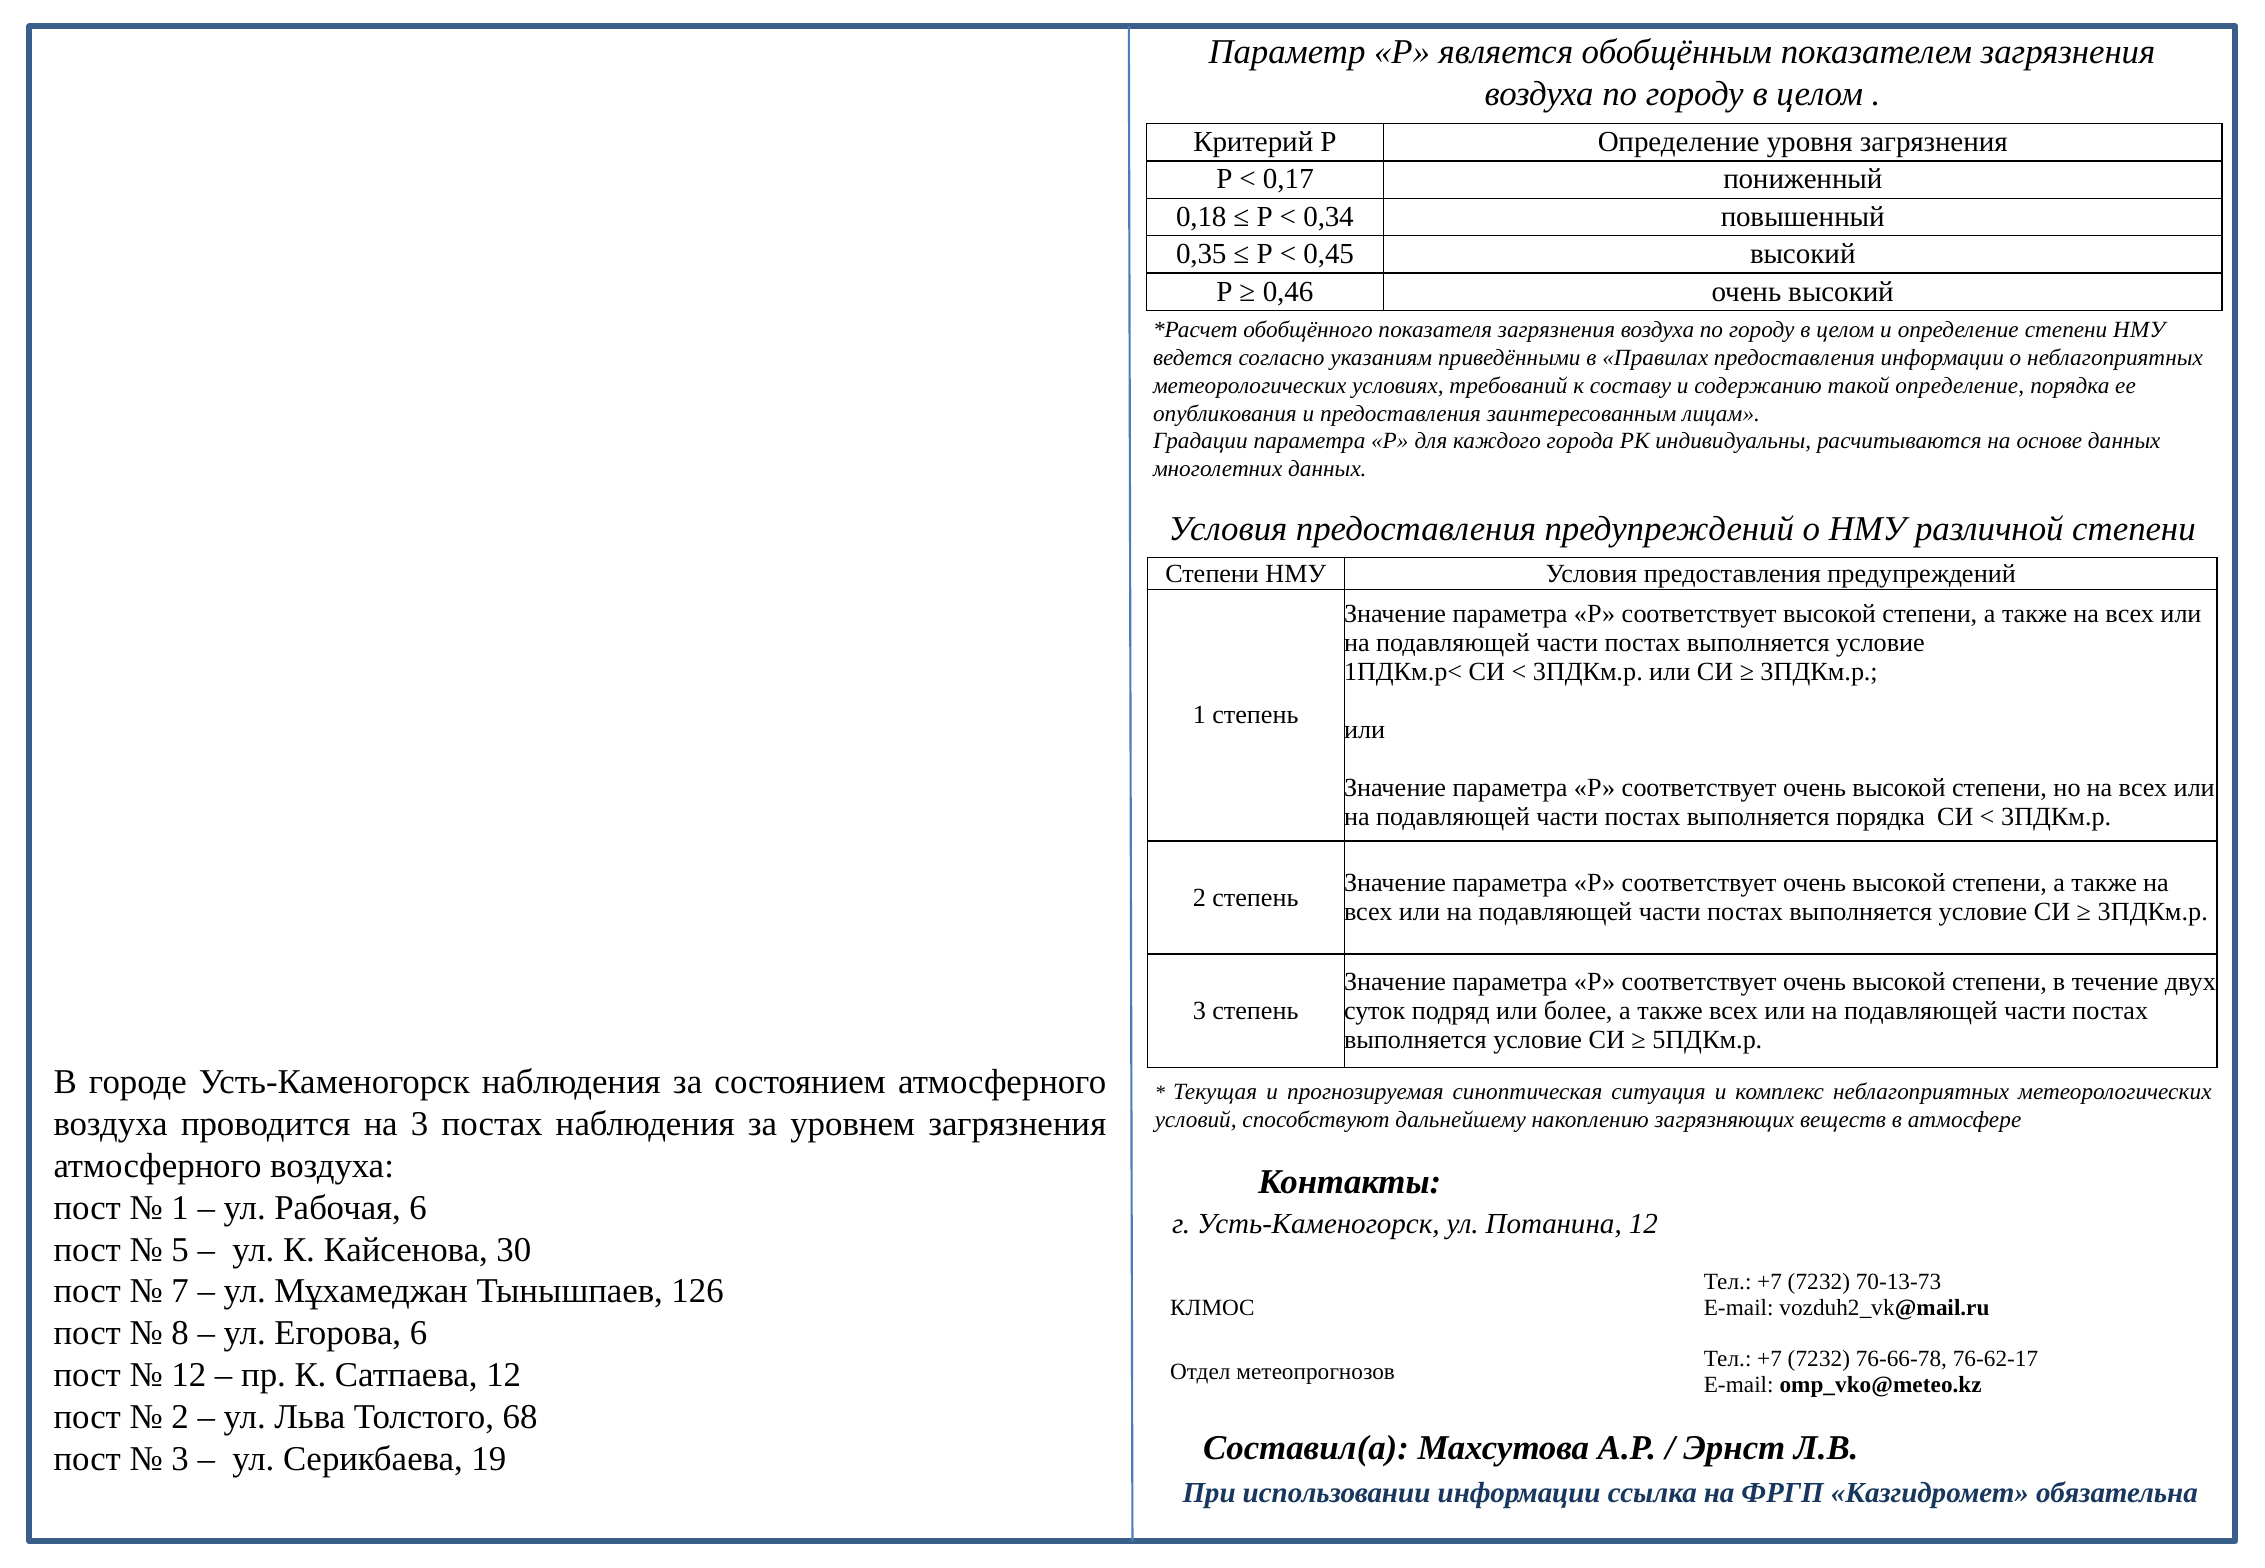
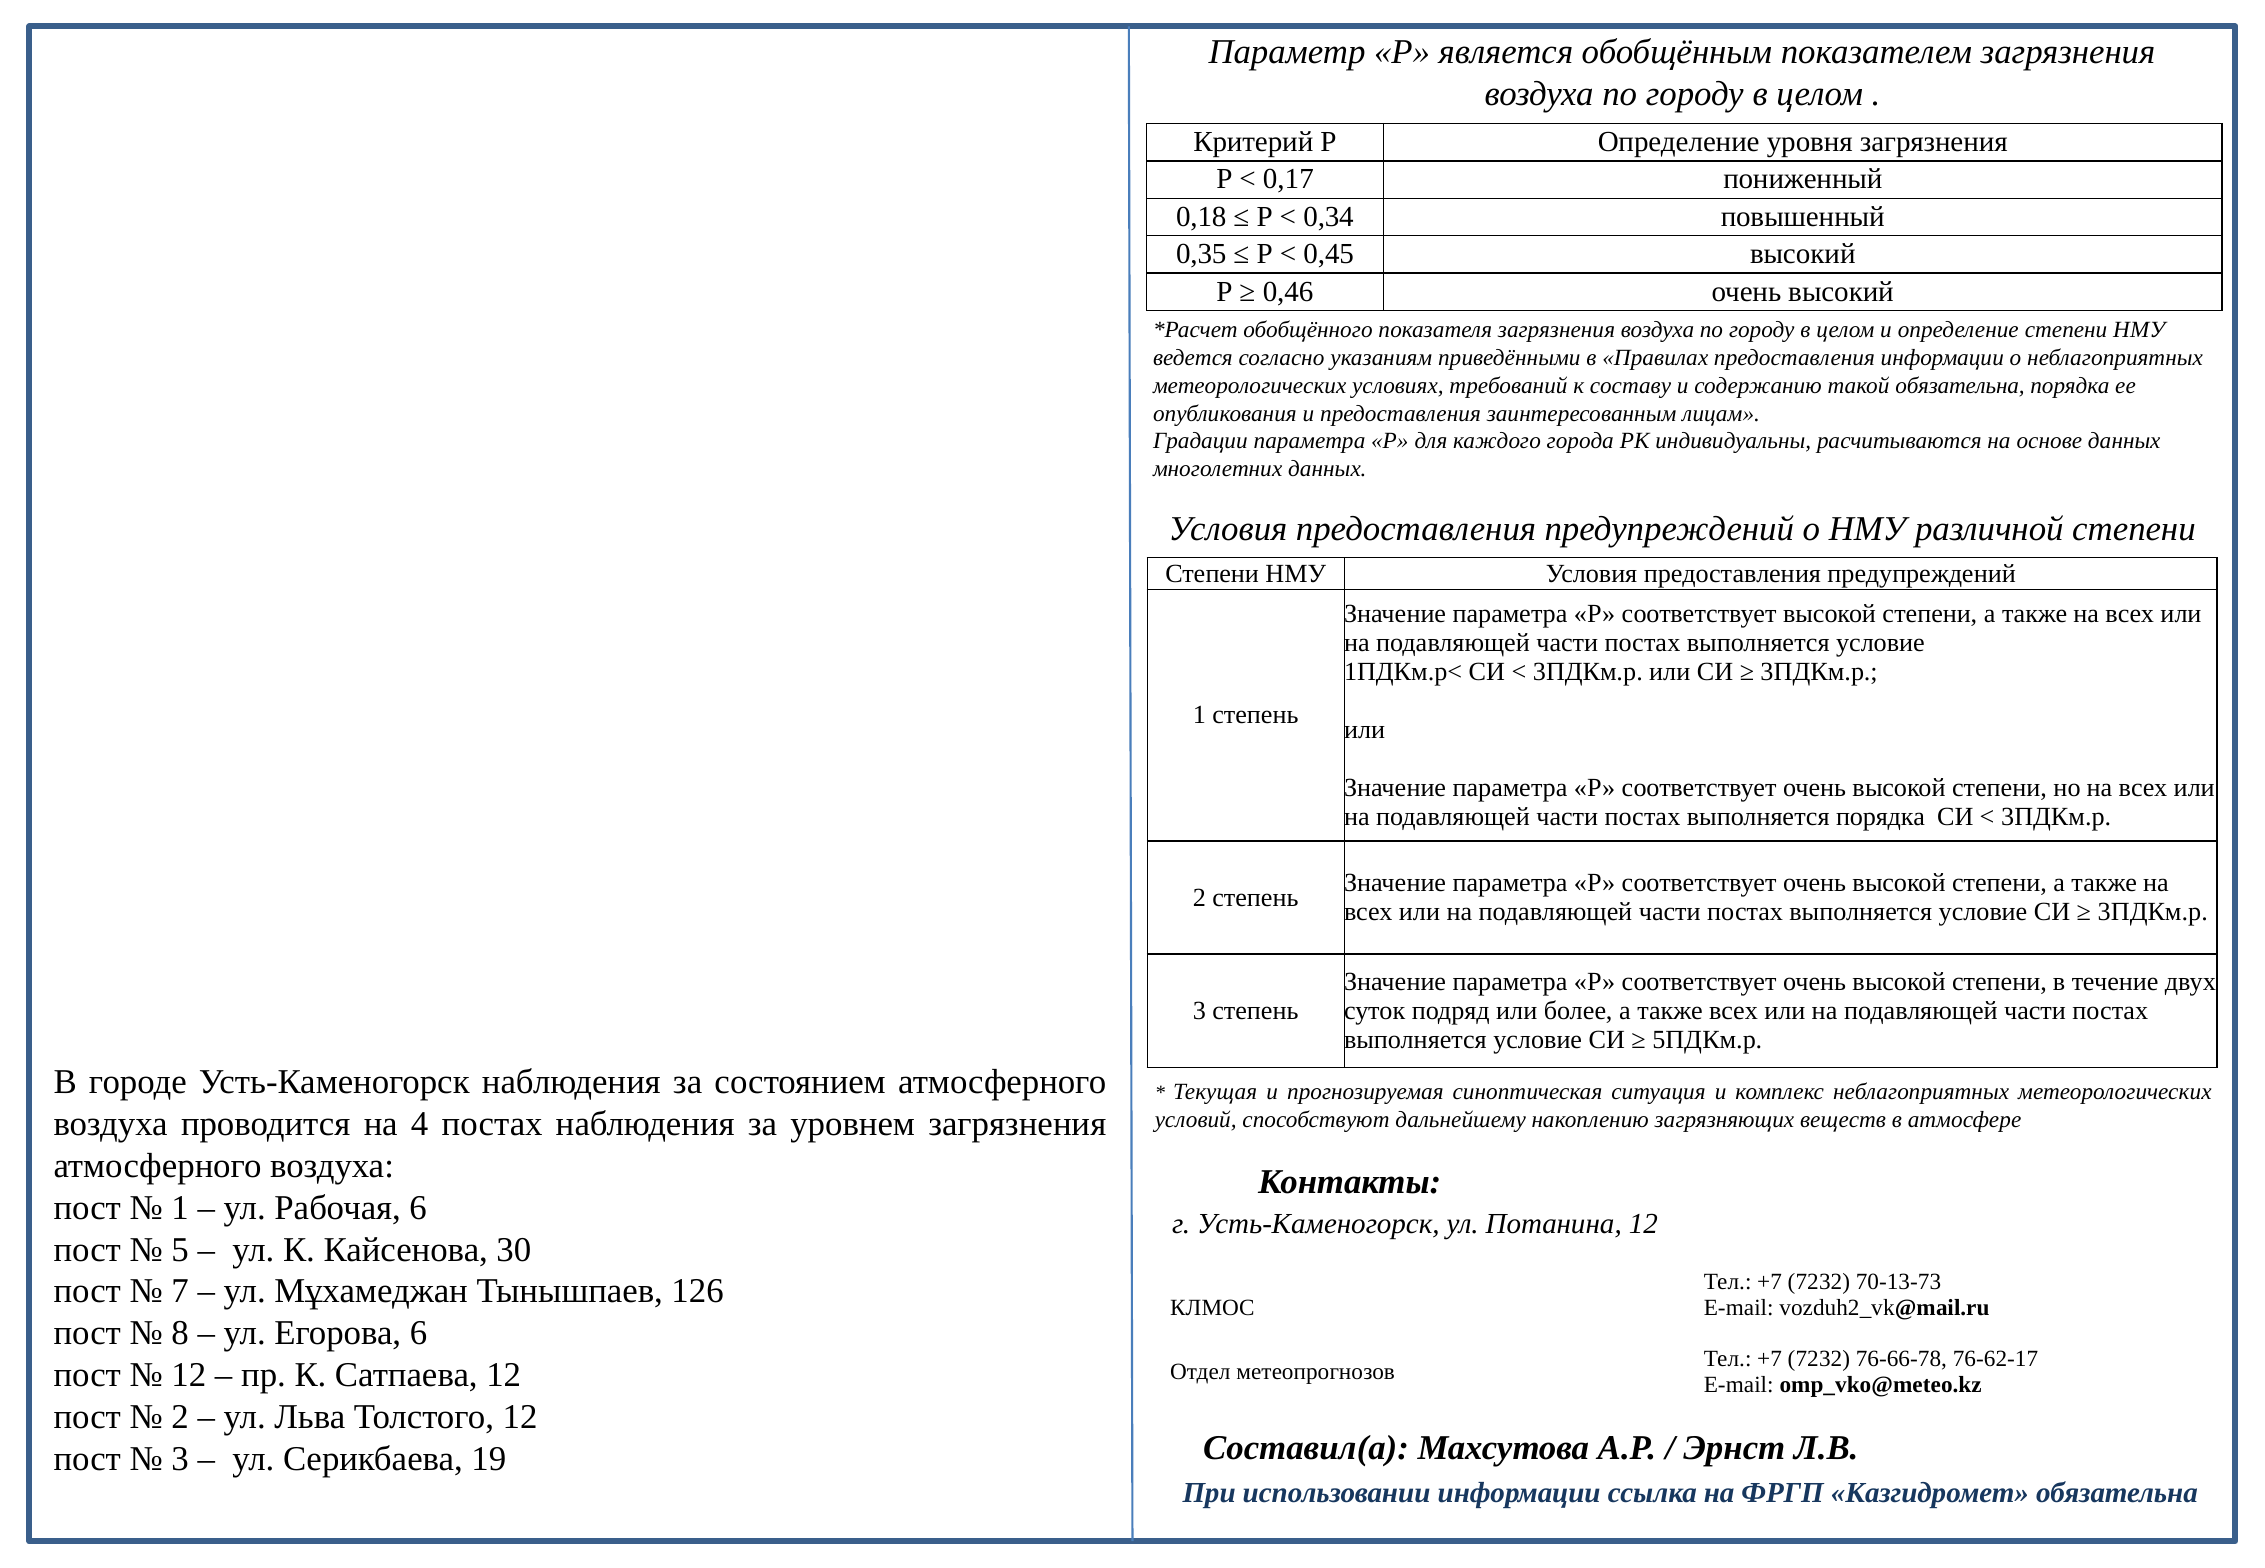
такой определение: определение -> обязательна
на 3: 3 -> 4
Толстого 68: 68 -> 12
